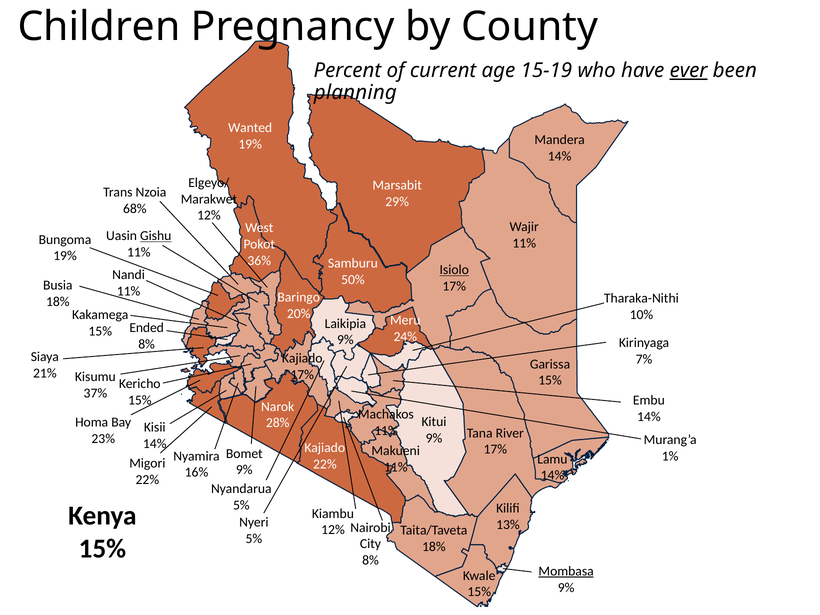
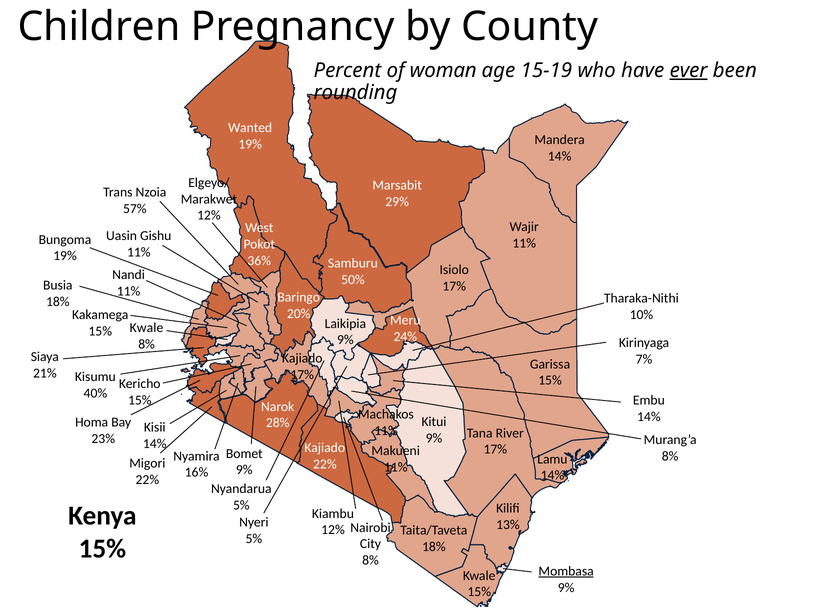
current: current -> woman
planning: planning -> rounding
68%: 68% -> 57%
Gishu underline: present -> none
Isiolo underline: present -> none
Ended at (147, 328): Ended -> Kwale
37%: 37% -> 40%
1% at (670, 456): 1% -> 8%
